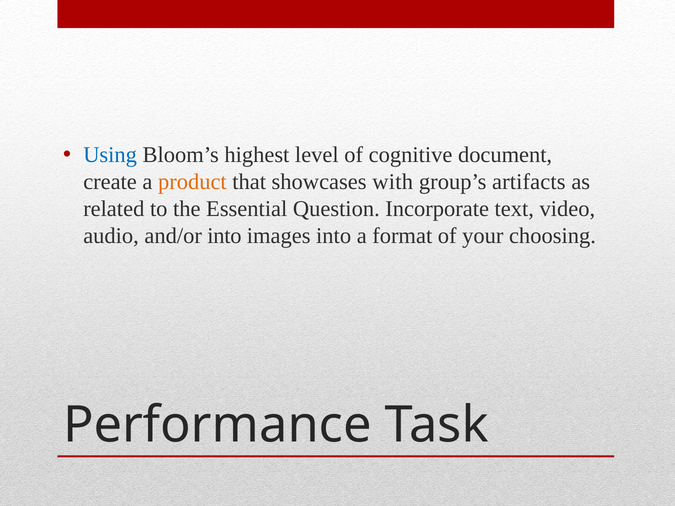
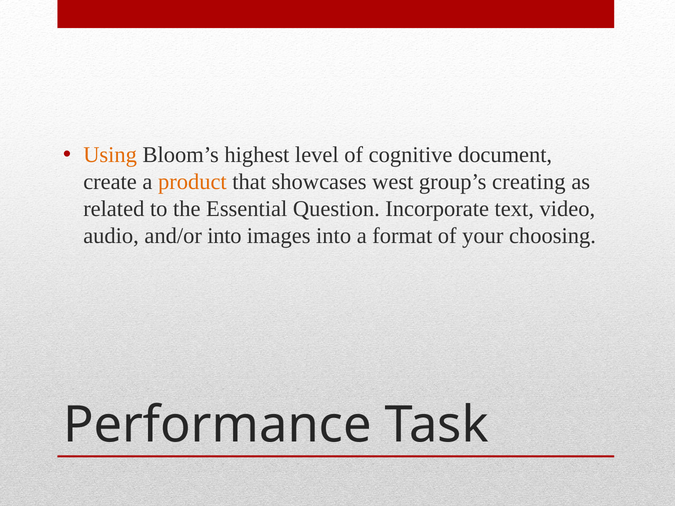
Using colour: blue -> orange
with: with -> west
artifacts: artifacts -> creating
